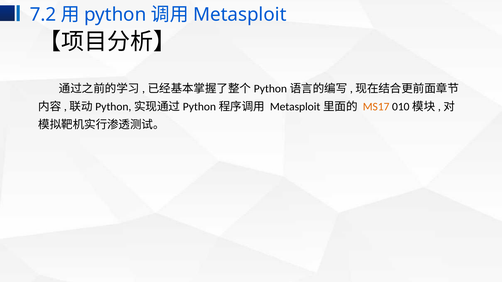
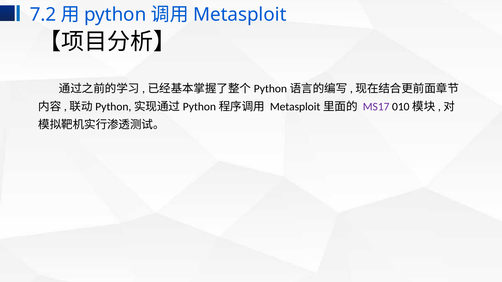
MS17 colour: orange -> purple
